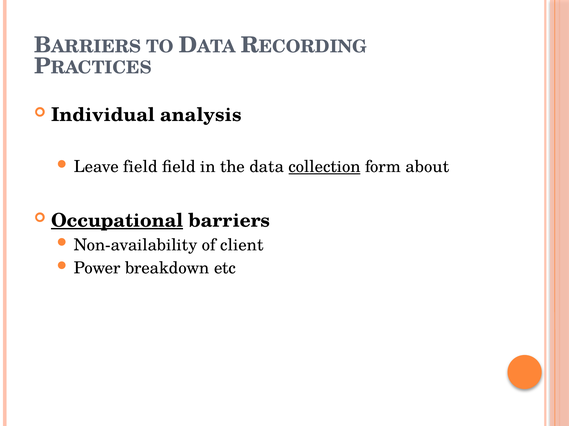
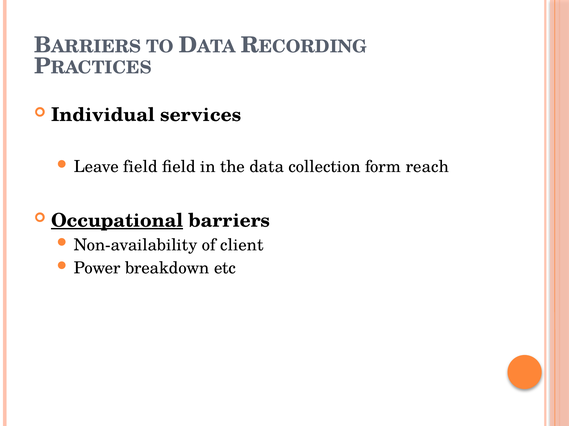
analysis: analysis -> services
collection underline: present -> none
about: about -> reach
